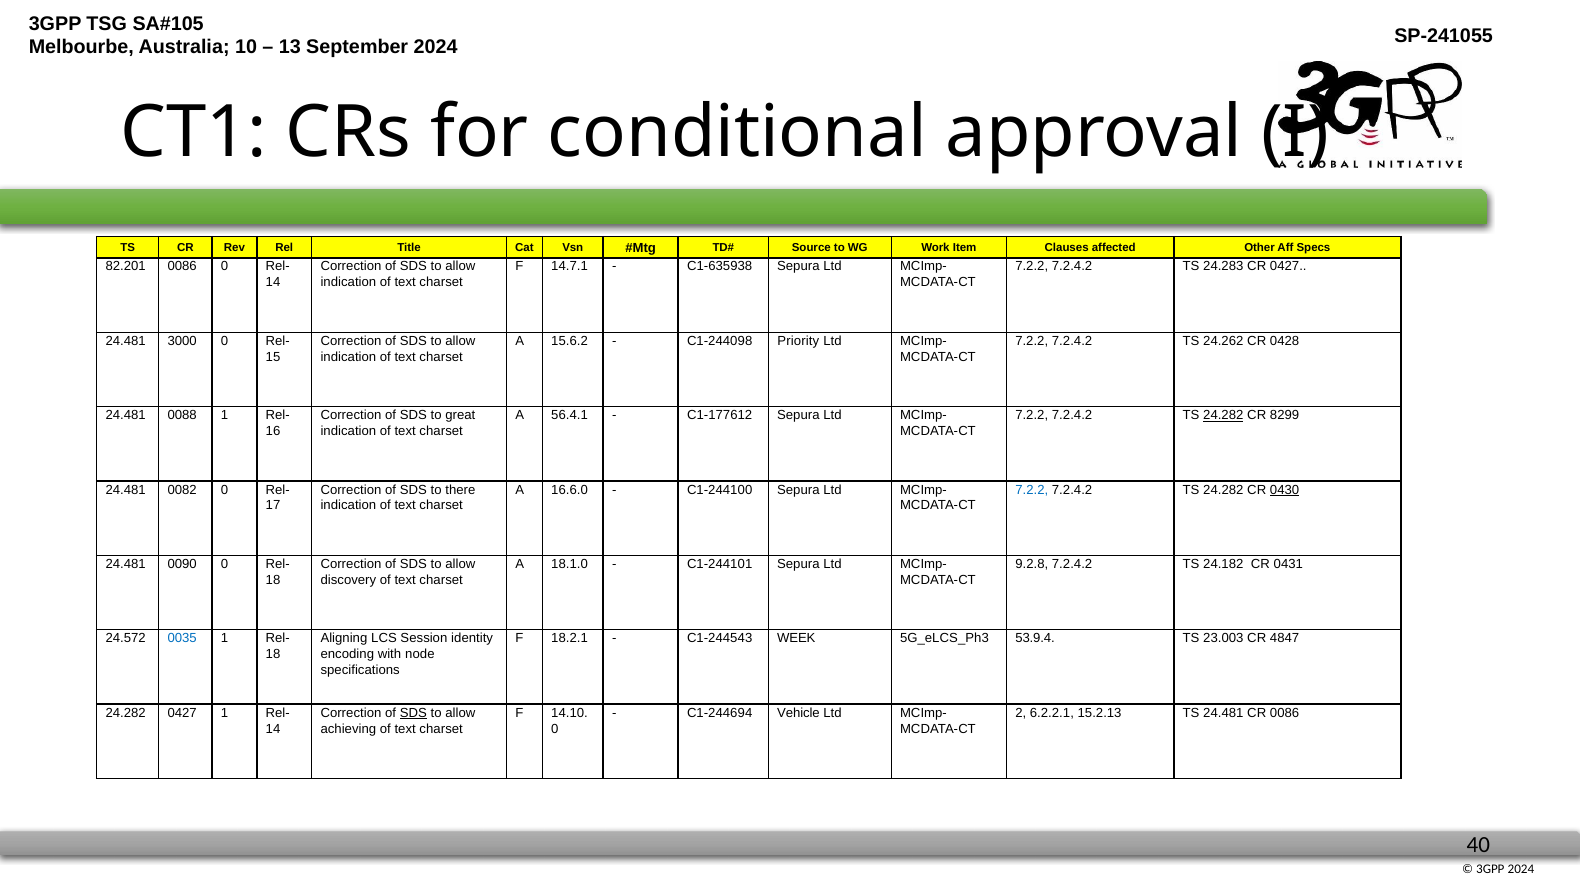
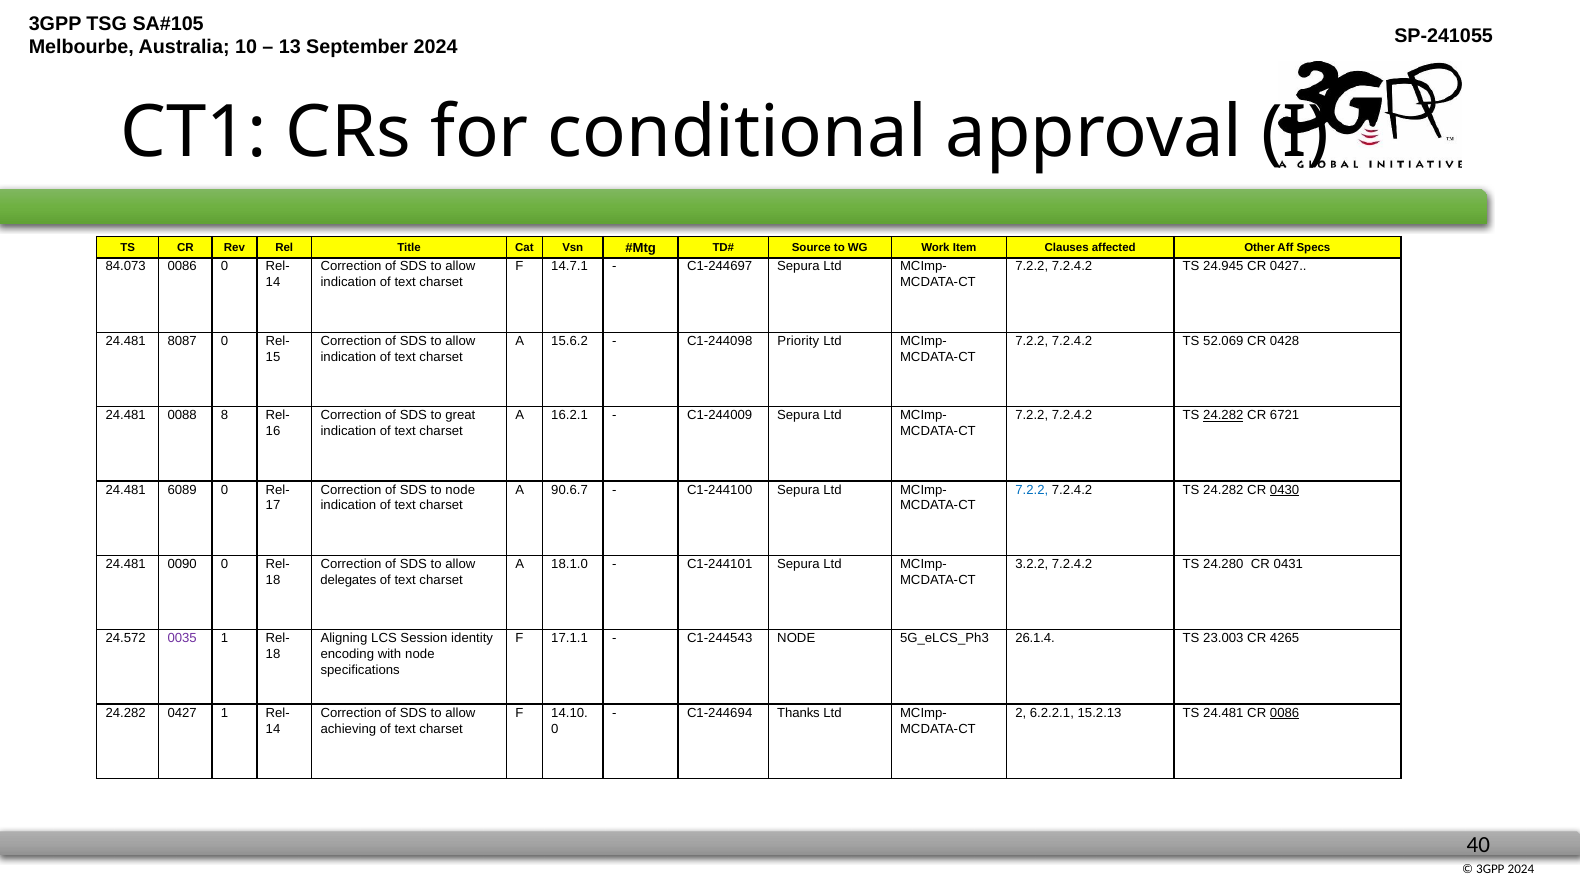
82.201: 82.201 -> 84.073
C1-635938: C1-635938 -> C1-244697
24.283: 24.283 -> 24.945
3000: 3000 -> 8087
24.262: 24.262 -> 52.069
0088 1: 1 -> 8
56.4.1: 56.4.1 -> 16.2.1
C1-177612: C1-177612 -> C1-244009
8299: 8299 -> 6721
0082: 0082 -> 6089
to there: there -> node
16.6.0: 16.6.0 -> 90.6.7
9.2.8: 9.2.8 -> 3.2.2
24.182: 24.182 -> 24.280
discovery: discovery -> delegates
0035 colour: blue -> purple
18.2.1: 18.2.1 -> 17.1.1
C1-244543 WEEK: WEEK -> NODE
53.9.4: 53.9.4 -> 26.1.4
4847: 4847 -> 4265
SDS at (413, 713) underline: present -> none
Vehicle: Vehicle -> Thanks
0086 at (1285, 713) underline: none -> present
